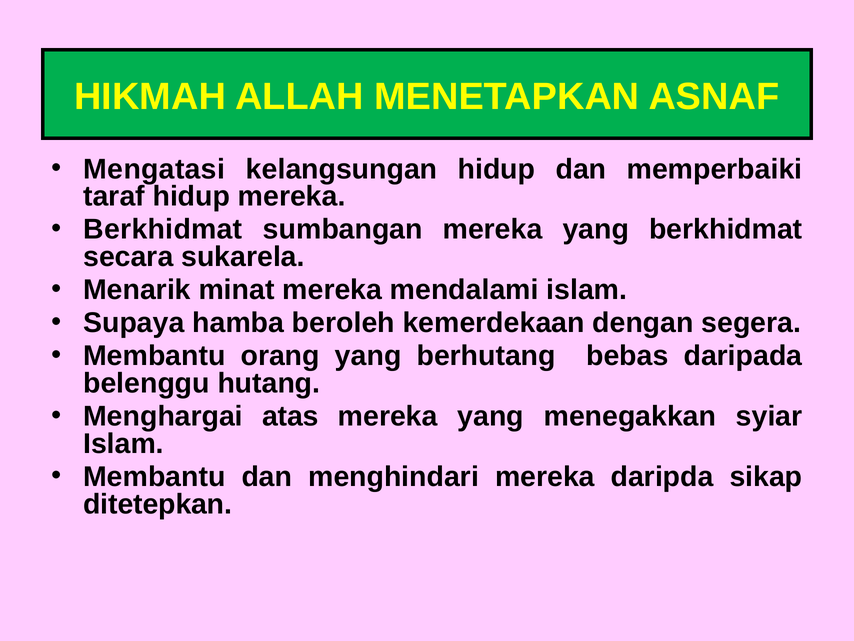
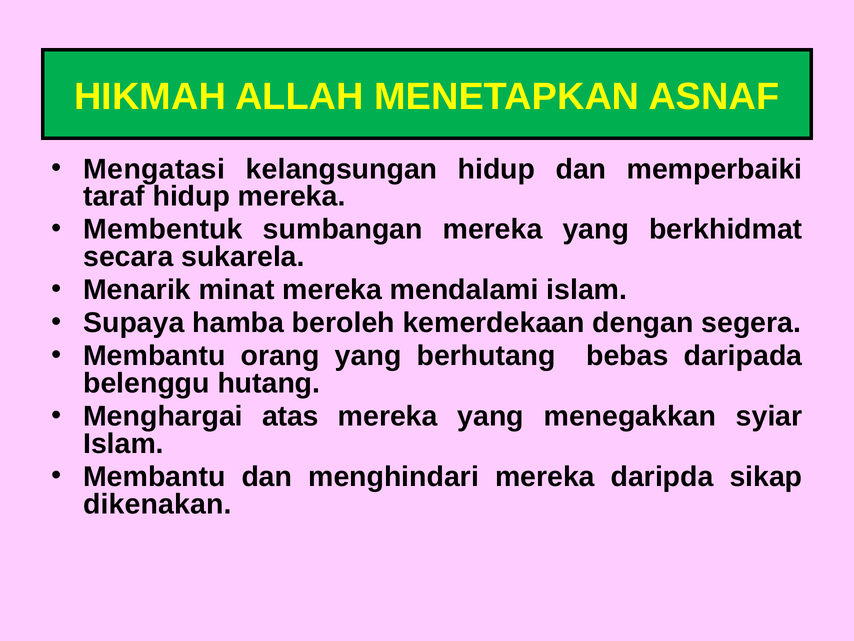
Berkhidmat at (163, 229): Berkhidmat -> Membentuk
ditetepkan: ditetepkan -> dikenakan
